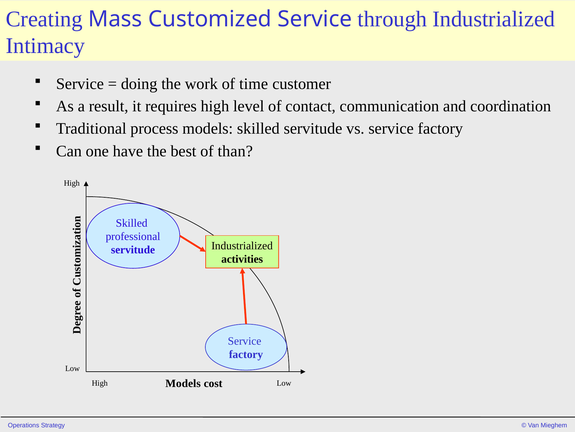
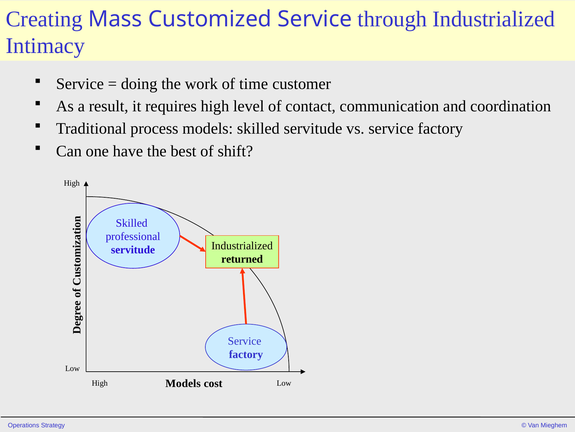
than: than -> shift
activities: activities -> returned
